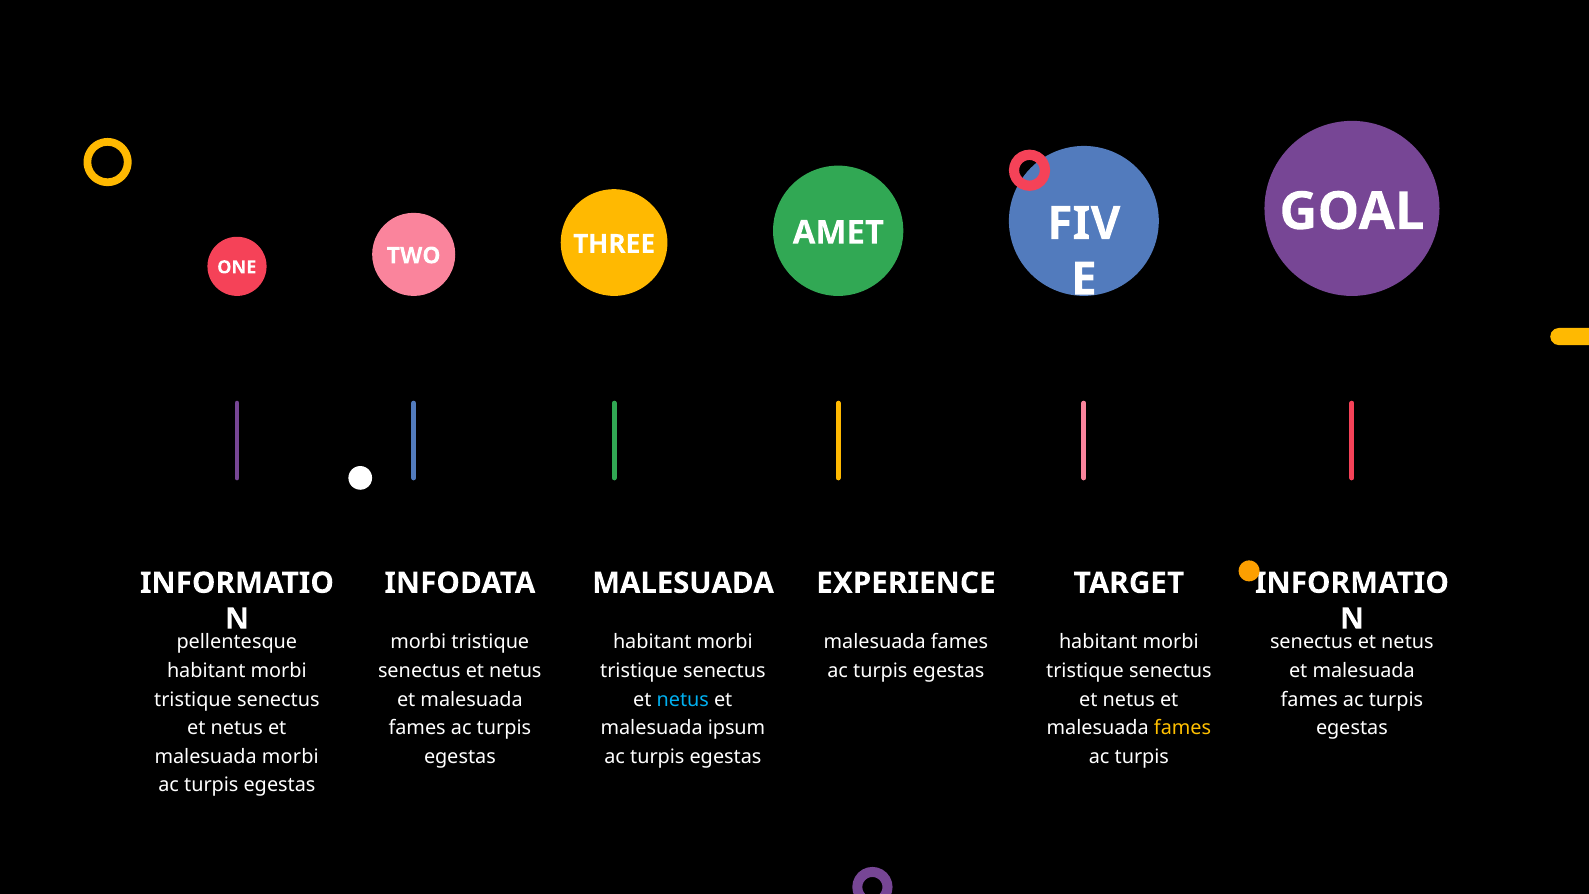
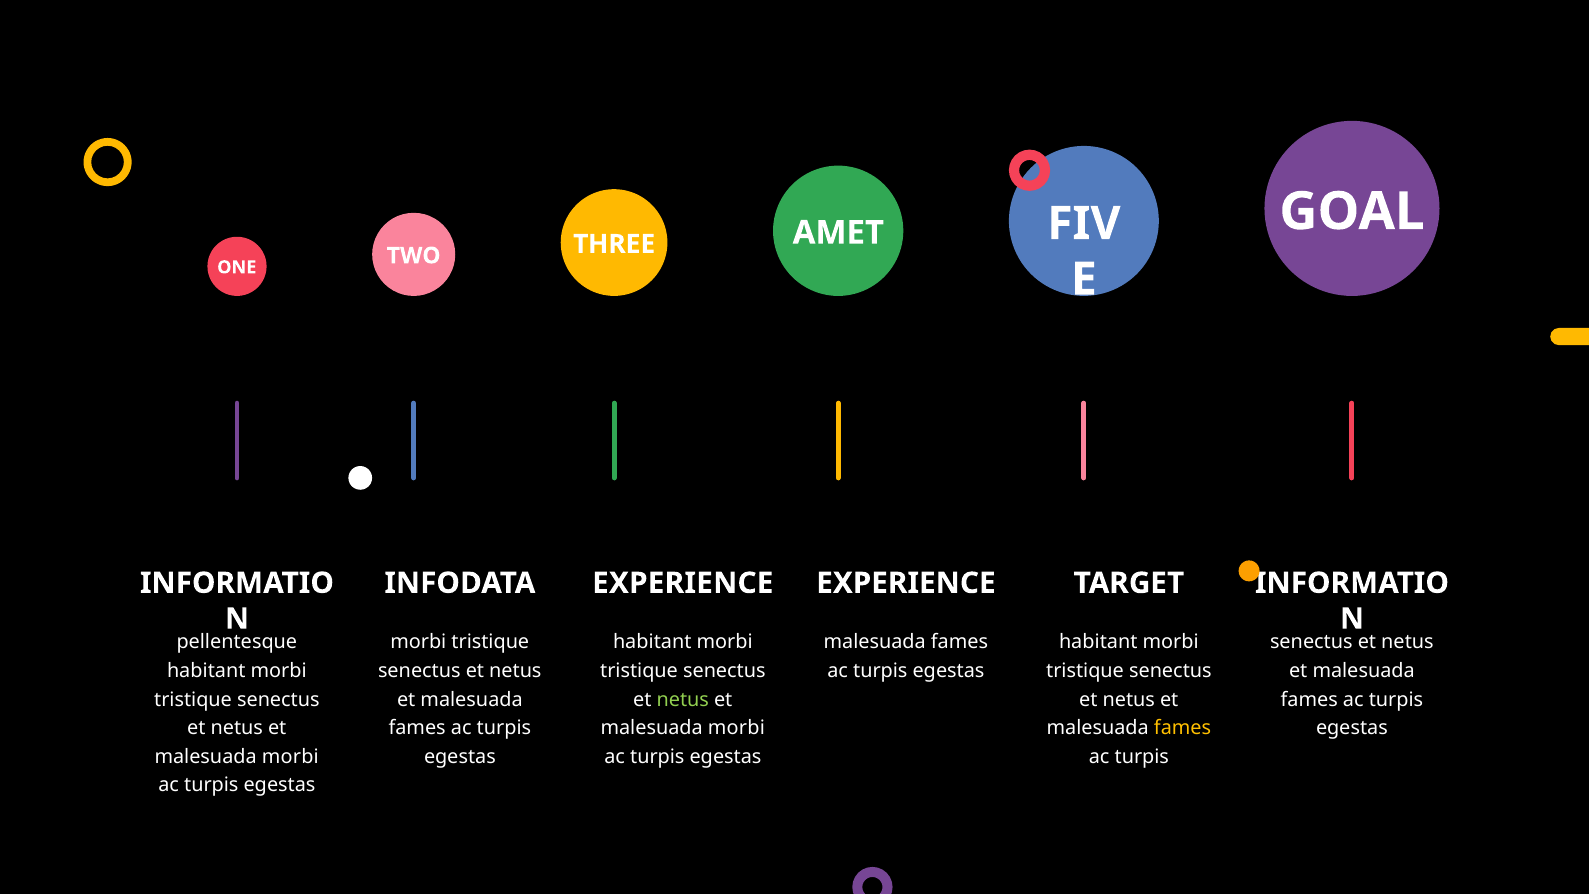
INFODATA MALESUADA: MALESUADA -> EXPERIENCE
netus at (683, 699) colour: light blue -> light green
ipsum at (737, 728): ipsum -> morbi
